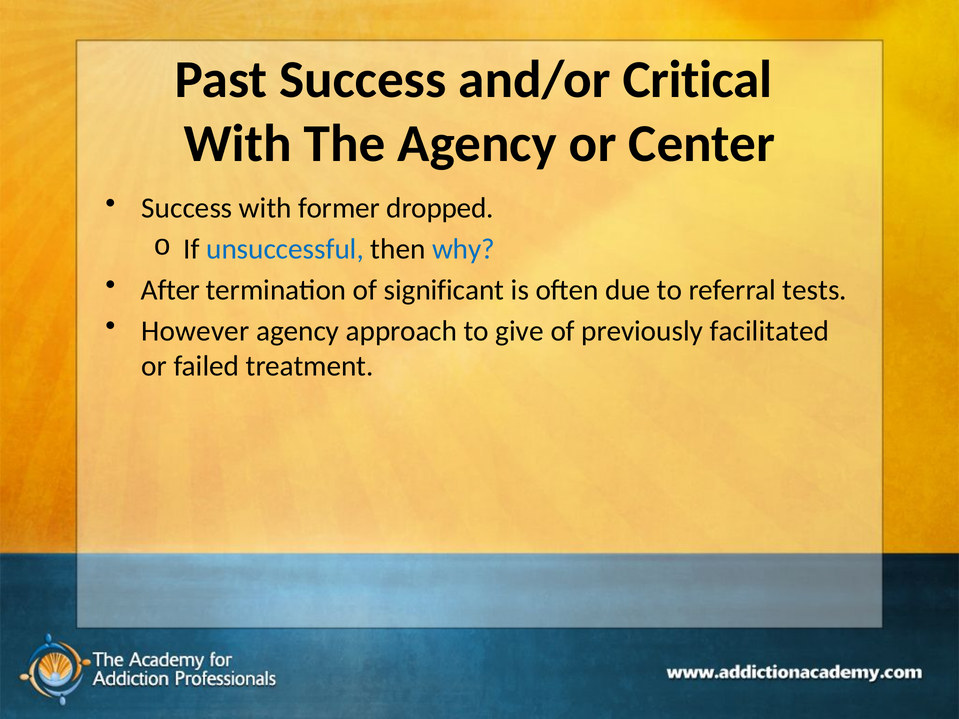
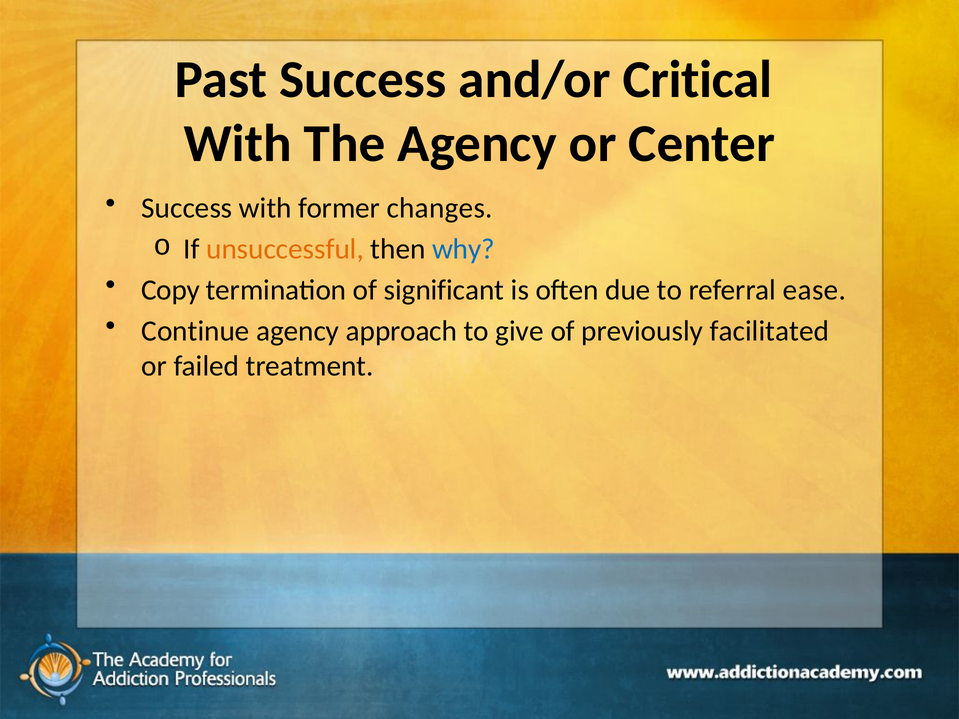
dropped: dropped -> changes
unsuccessful colour: blue -> orange
After: After -> Copy
tests: tests -> ease
However: However -> Continue
